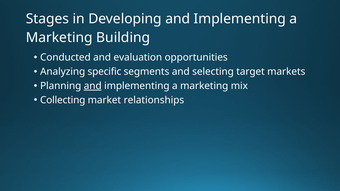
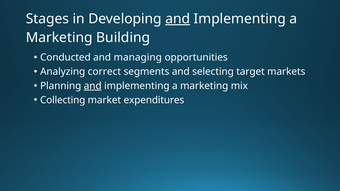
and at (178, 19) underline: none -> present
evaluation: evaluation -> managing
specific: specific -> correct
relationships: relationships -> expenditures
